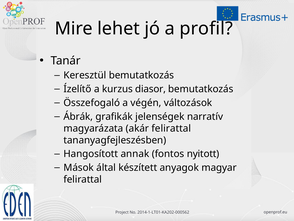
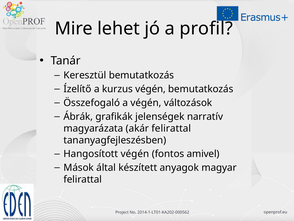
kurzus diasor: diasor -> végén
Hangosított annak: annak -> végén
nyitott: nyitott -> amivel
